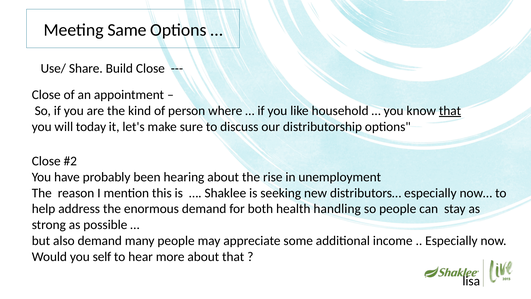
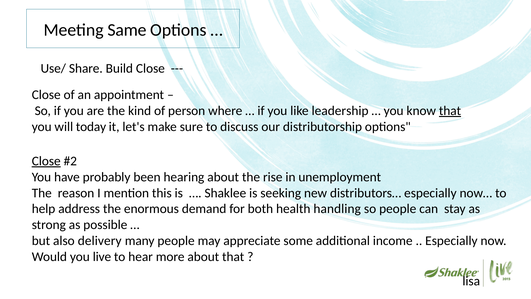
household: household -> leadership
Close at (46, 161) underline: none -> present
also demand: demand -> delivery
self: self -> live
